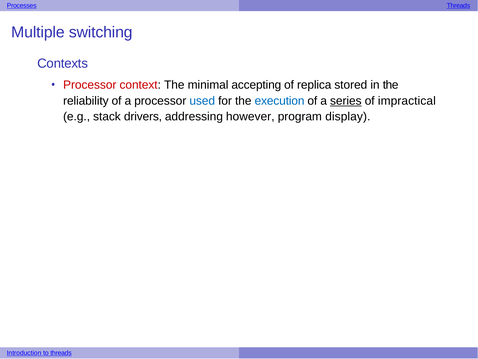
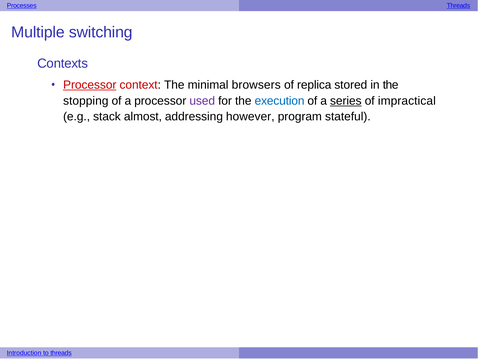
Processor at (90, 85) underline: none -> present
accepting: accepting -> browsers
reliability: reliability -> stopping
used colour: blue -> purple
drivers: drivers -> almost
display: display -> stateful
